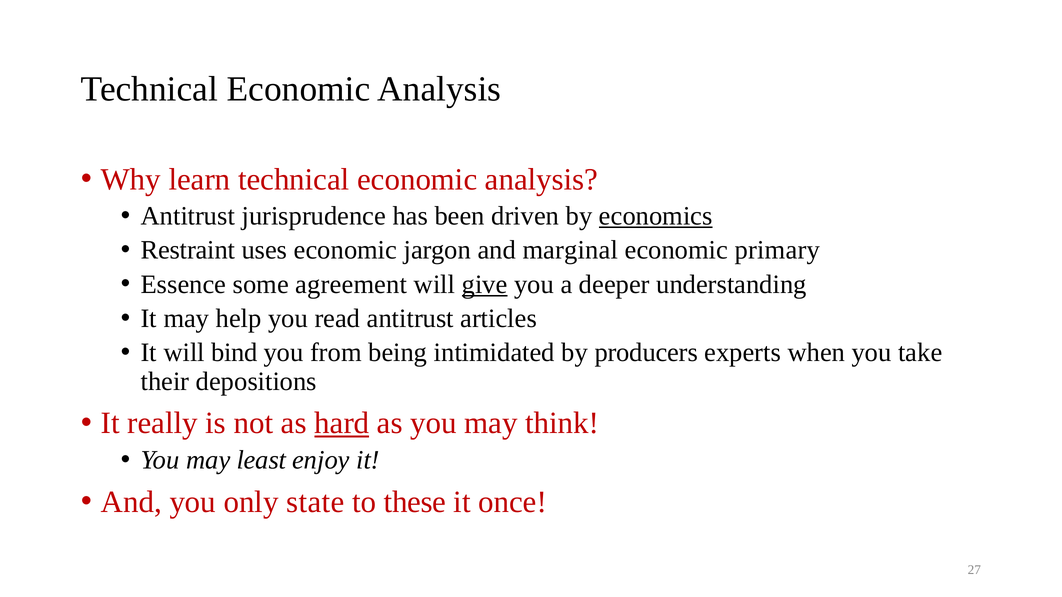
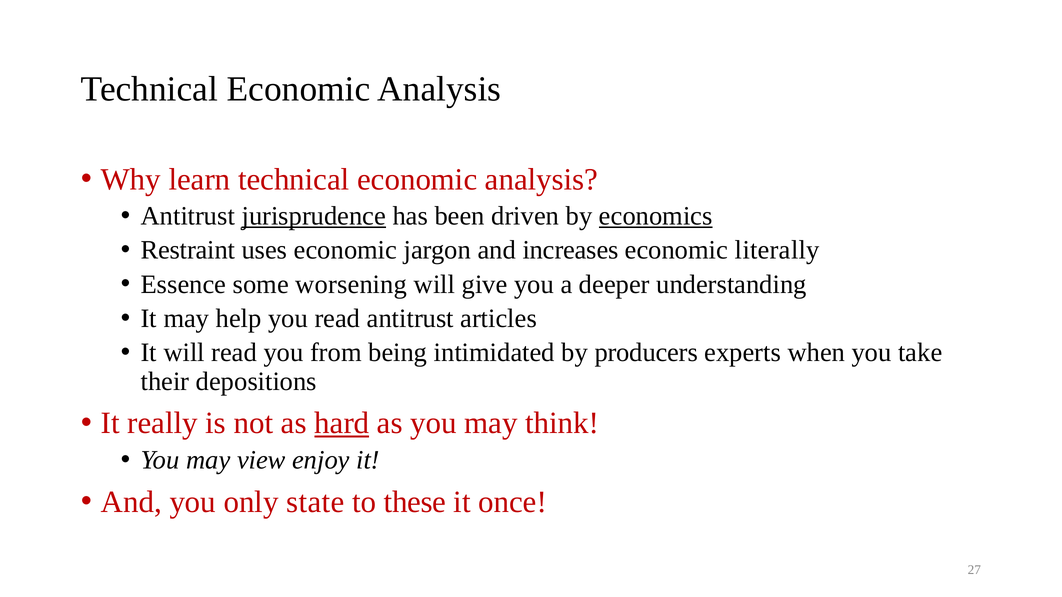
jurisprudence underline: none -> present
marginal: marginal -> increases
primary: primary -> literally
agreement: agreement -> worsening
give underline: present -> none
will bind: bind -> read
least: least -> view
